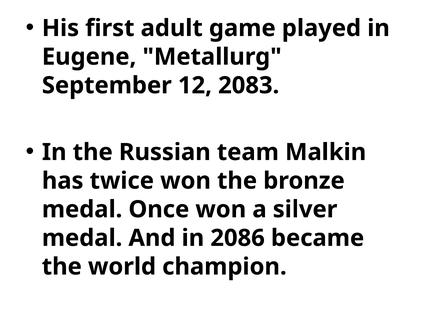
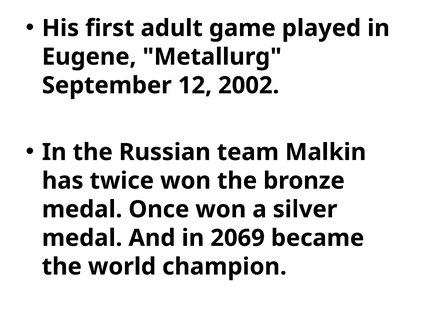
2083: 2083 -> 2002
2086: 2086 -> 2069
